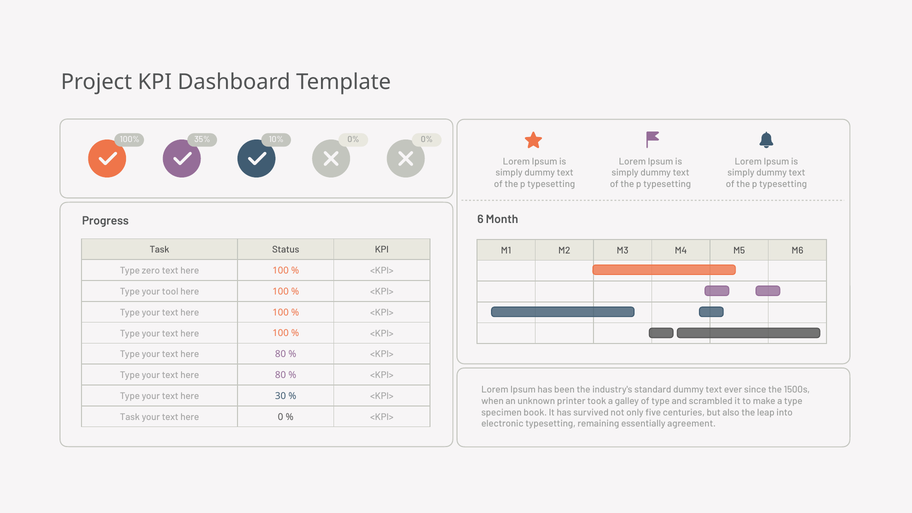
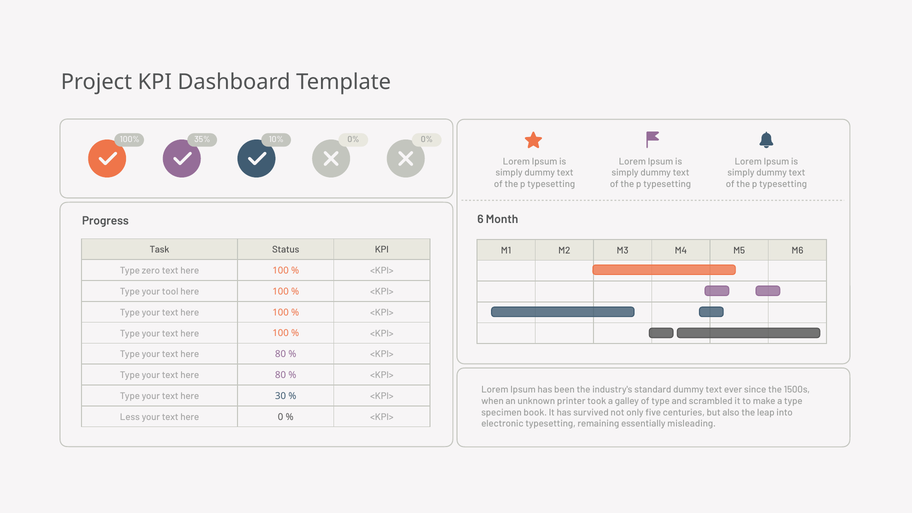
Task at (130, 417): Task -> Less
agreement: agreement -> misleading
